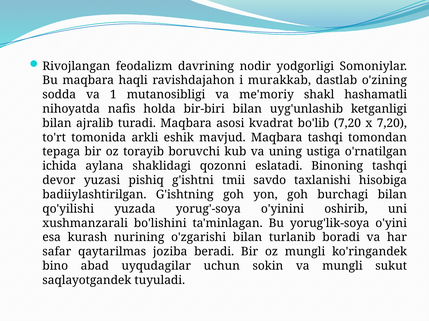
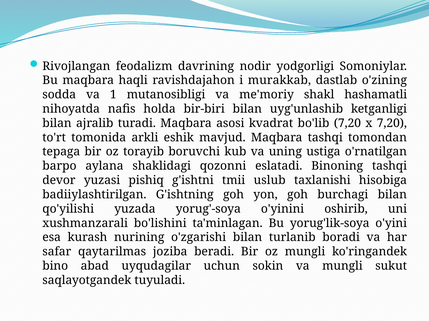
ichida: ichida -> barpo
savdo: savdo -> uslub
